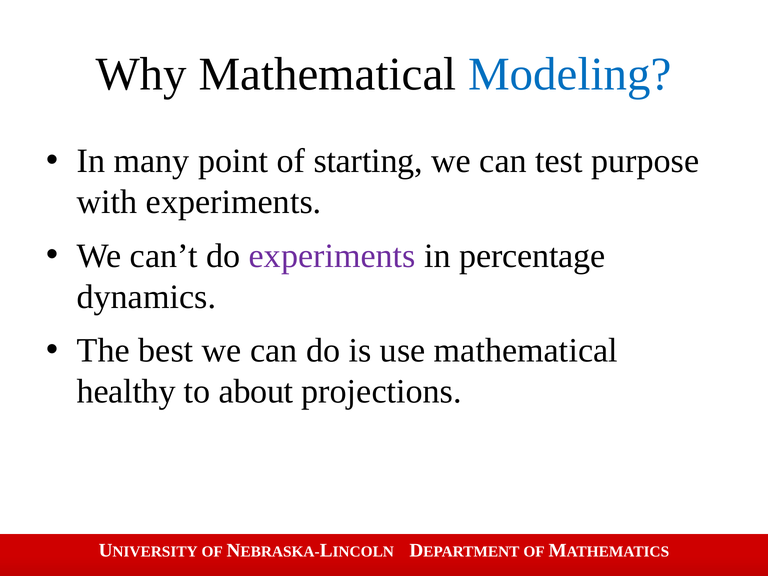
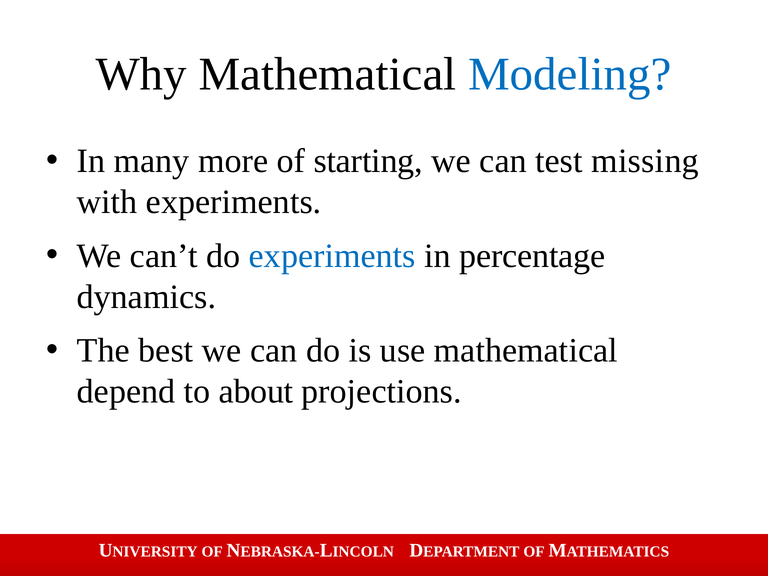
point: point -> more
purpose: purpose -> missing
experiments at (332, 256) colour: purple -> blue
healthy: healthy -> depend
